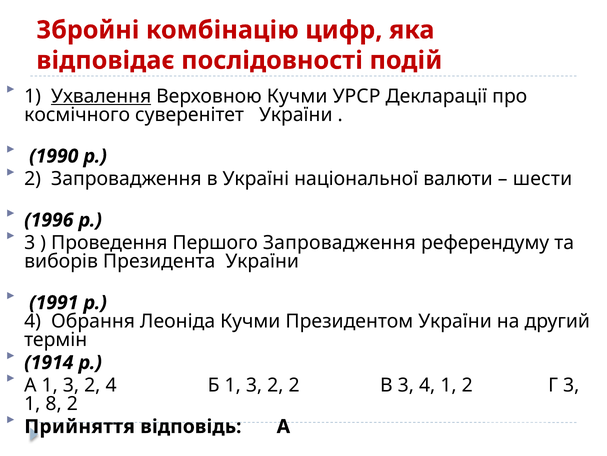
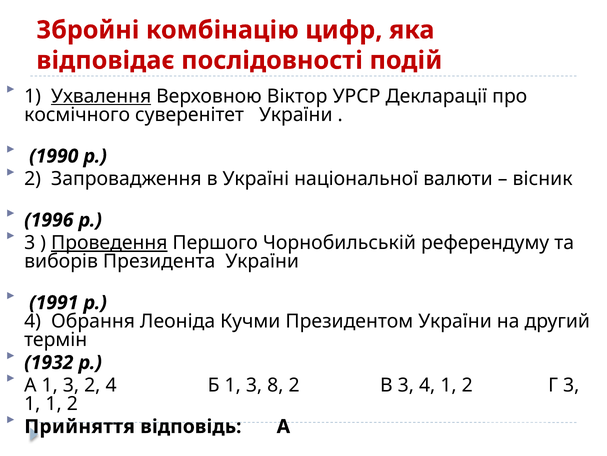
Верховною Кучми: Кучми -> Віктор
шести: шести -> вісник
Проведення underline: none -> present
Першого Запровадження: Запровадження -> Чорнобильській
1914: 1914 -> 1932
Б 1 3 2: 2 -> 8
1 8: 8 -> 1
